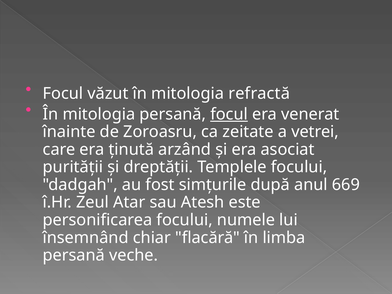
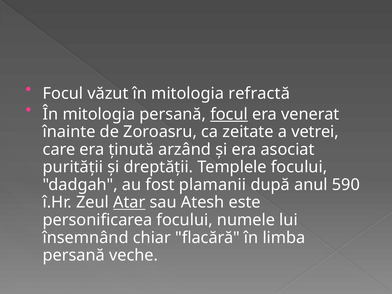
simțurile: simțurile -> plamanii
669: 669 -> 590
Atar underline: none -> present
